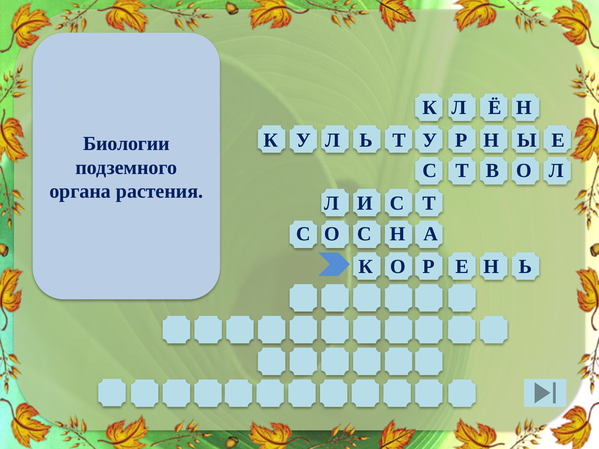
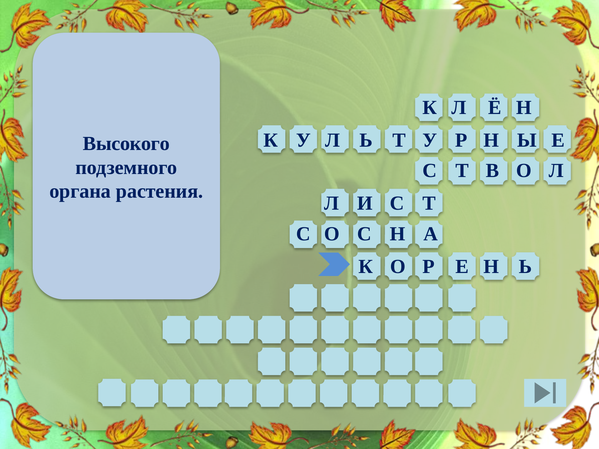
Биологии: Биологии -> Высокого
